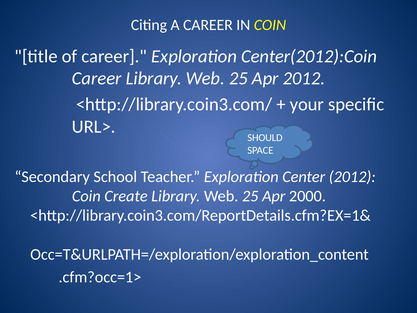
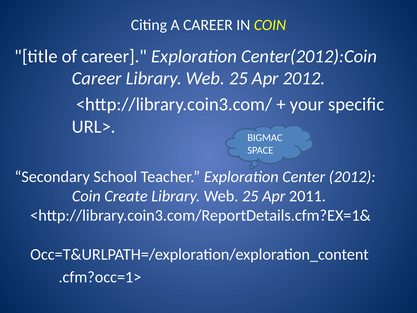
SHOULD: SHOULD -> BIGMAC
2000: 2000 -> 2011
